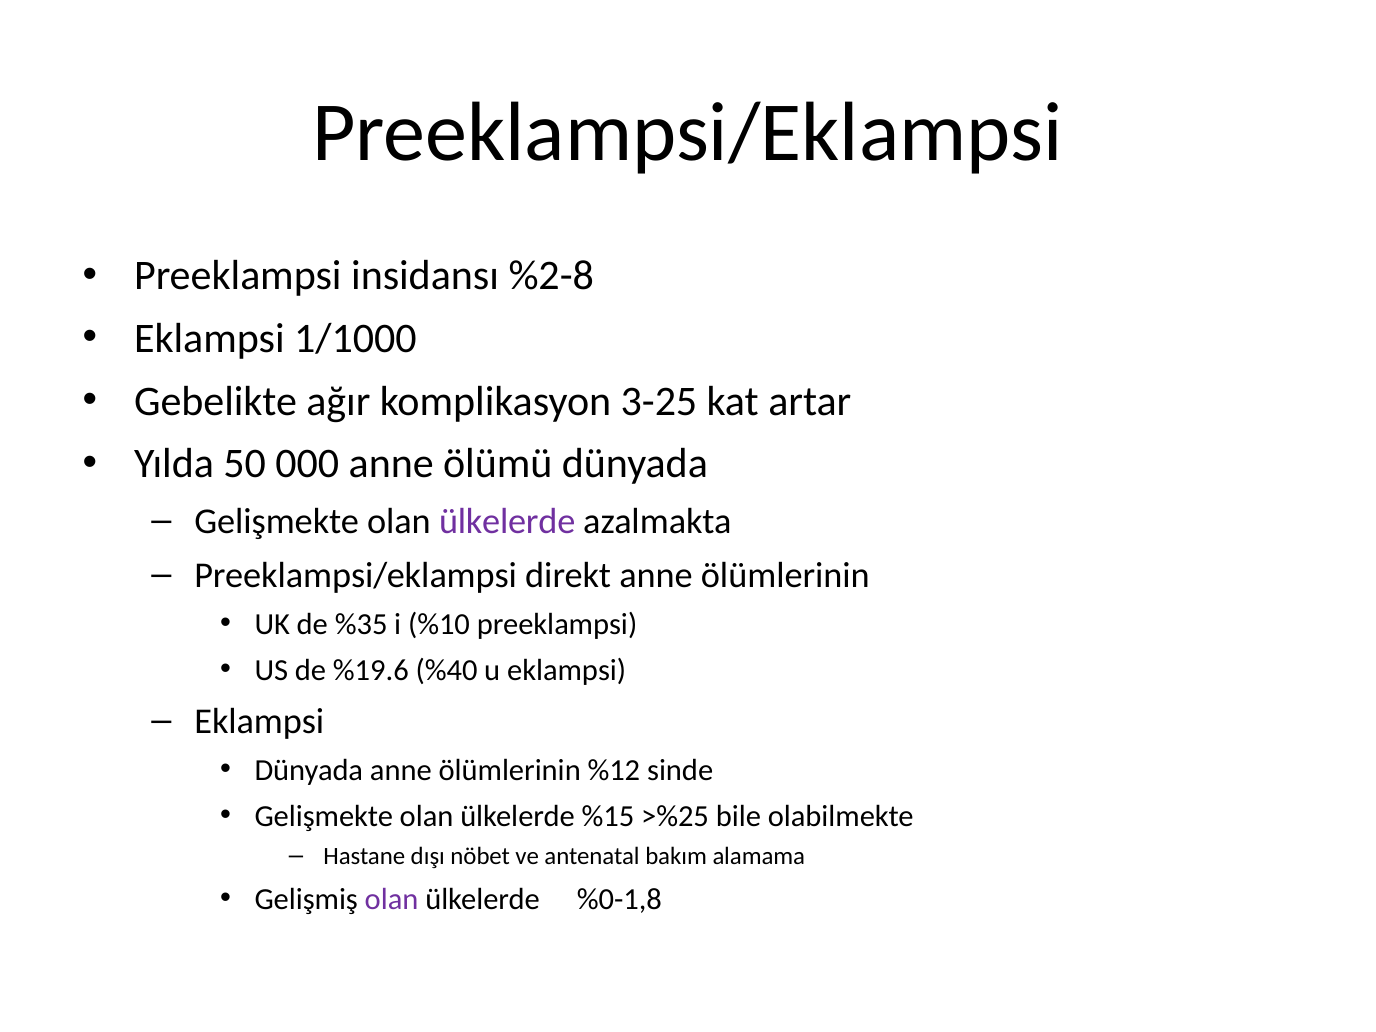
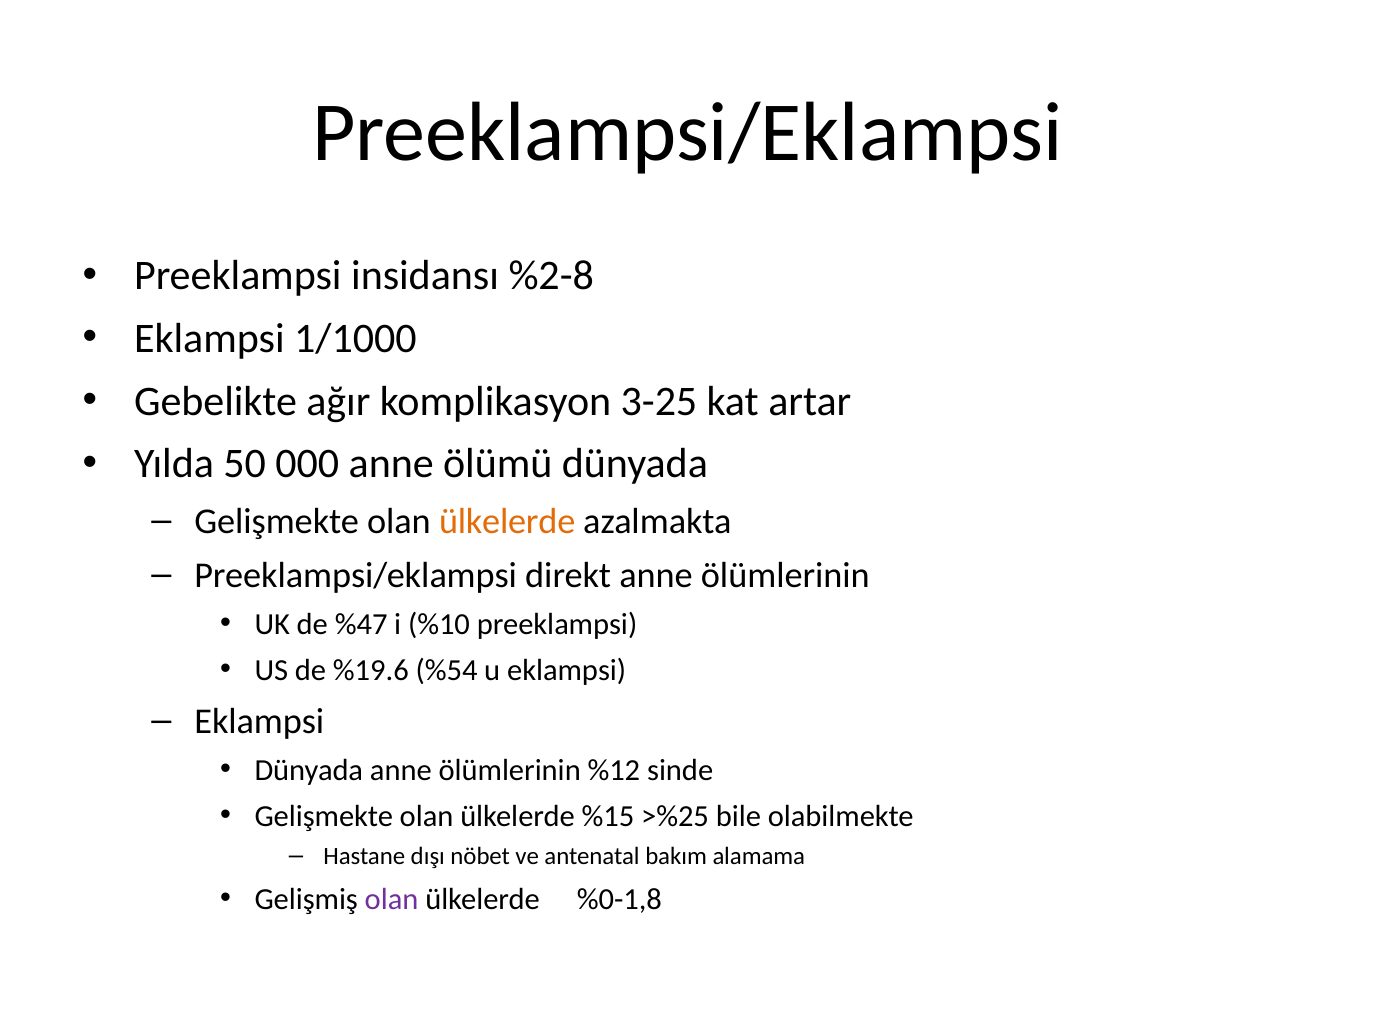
ülkelerde at (507, 521) colour: purple -> orange
%35: %35 -> %47
%40: %40 -> %54
